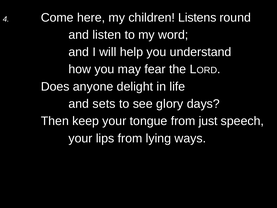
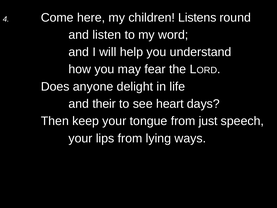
sets: sets -> their
glory: glory -> heart
